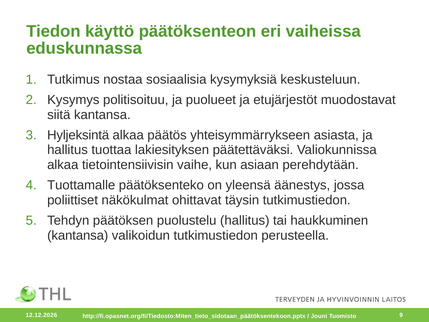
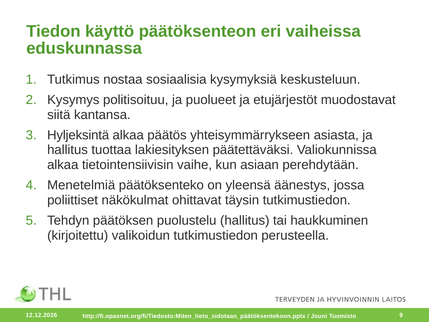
Tuottamalle: Tuottamalle -> Menetelmiä
kantansa at (78, 235): kantansa -> kirjoitettu
